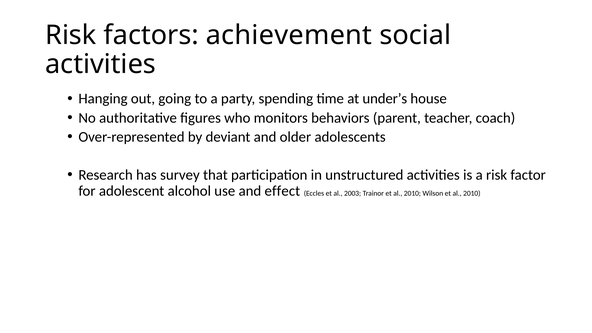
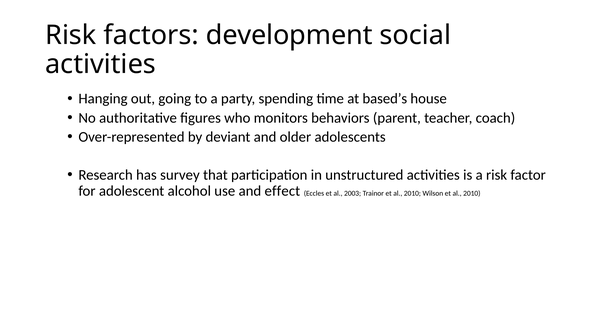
achievement: achievement -> development
under’s: under’s -> based’s
